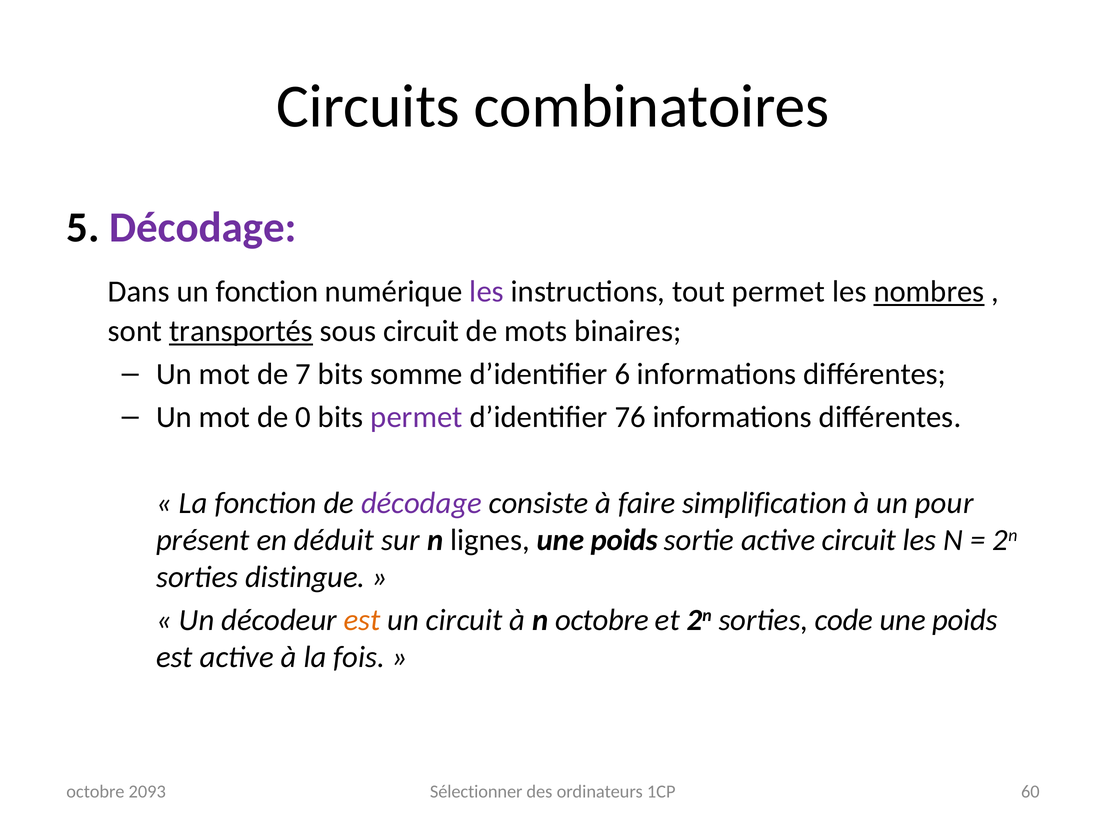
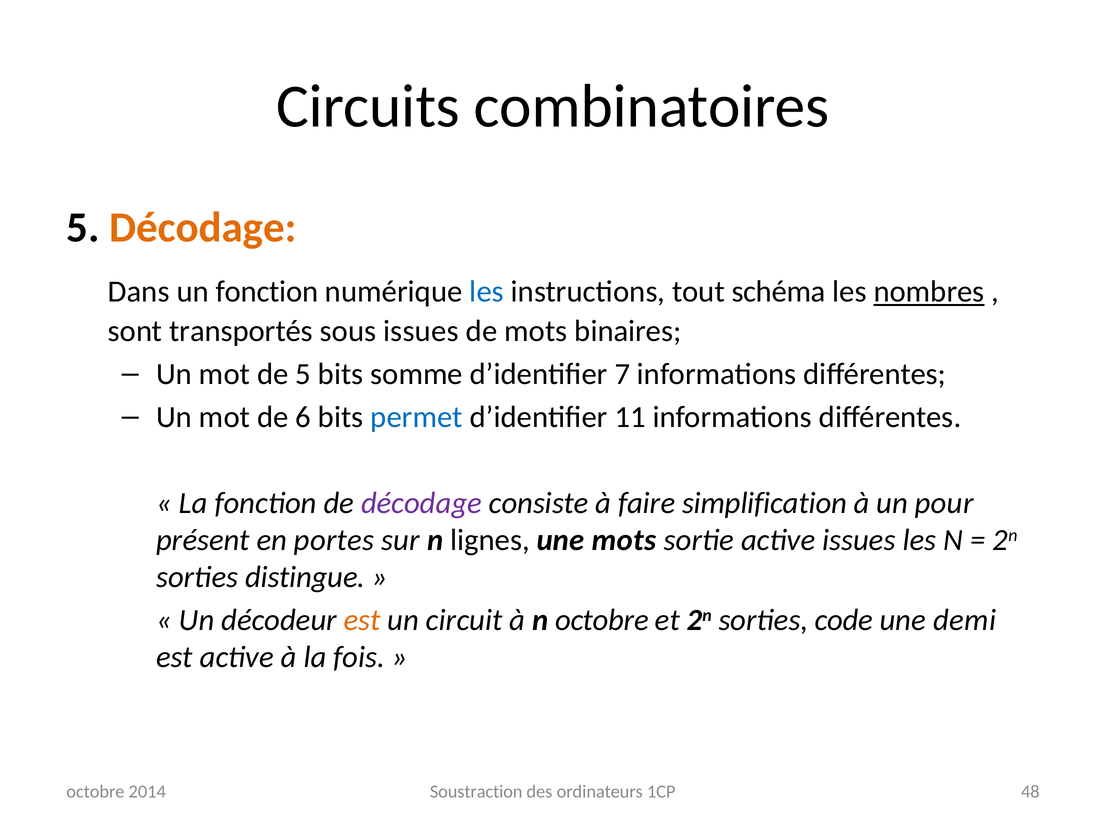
Décodage at (203, 228) colour: purple -> orange
les at (487, 292) colour: purple -> blue
tout permet: permet -> schéma
transportés underline: present -> none
sous circuit: circuit -> issues
de 7: 7 -> 5
6: 6 -> 7
0: 0 -> 6
permet at (417, 417) colour: purple -> blue
76: 76 -> 11
déduit: déduit -> portes
lignes une poids: poids -> mots
active circuit: circuit -> issues
poids at (965, 621): poids -> demi
Sélectionner: Sélectionner -> Soustraction
60: 60 -> 48
2093: 2093 -> 2014
